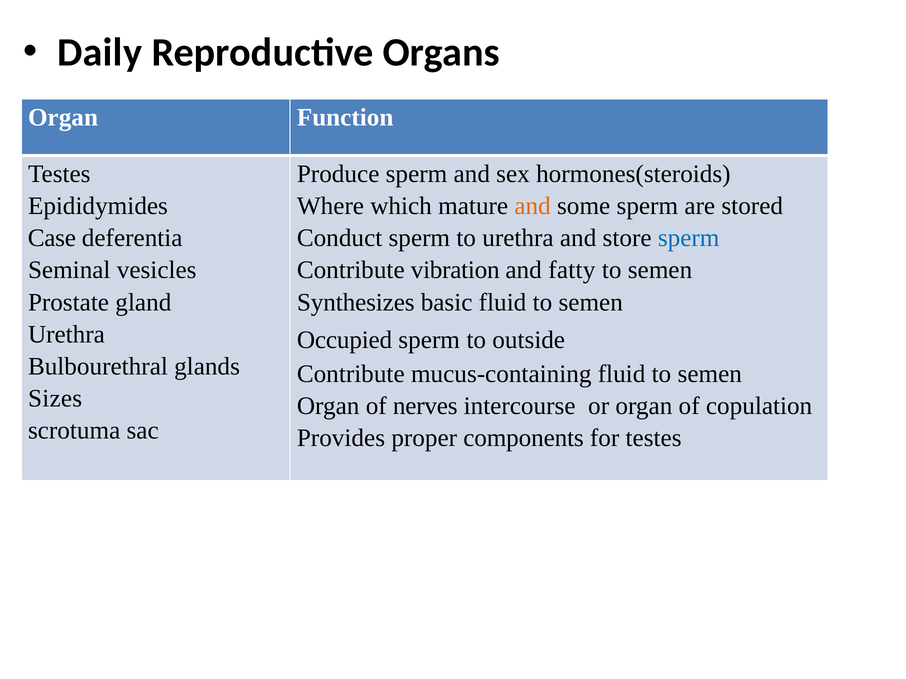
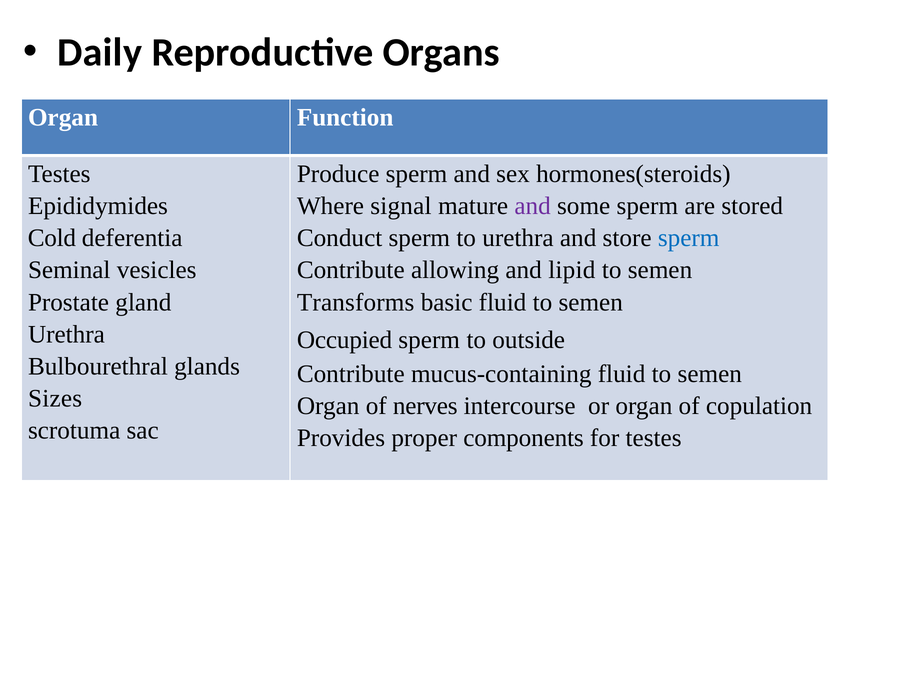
which: which -> signal
and at (533, 206) colour: orange -> purple
Case: Case -> Cold
vibration: vibration -> allowing
fatty: fatty -> lipid
Synthesizes: Synthesizes -> Transforms
